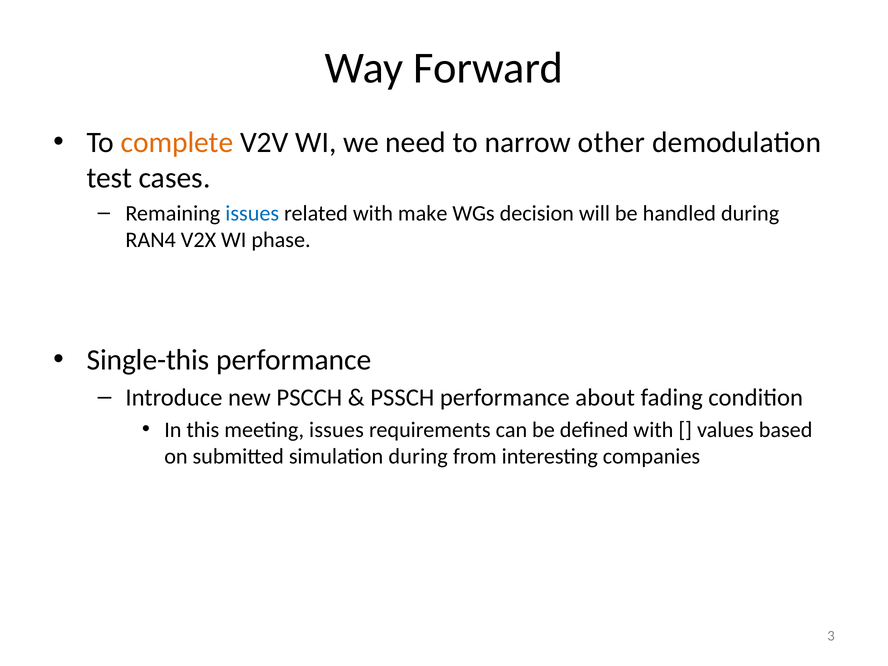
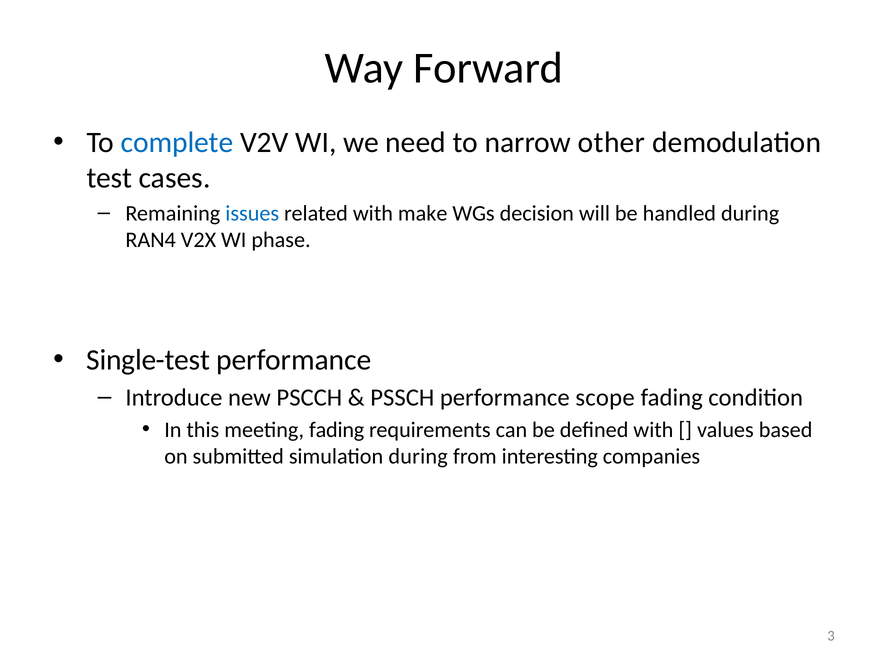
complete colour: orange -> blue
Single-this: Single-this -> Single-test
about: about -> scope
meeting issues: issues -> fading
